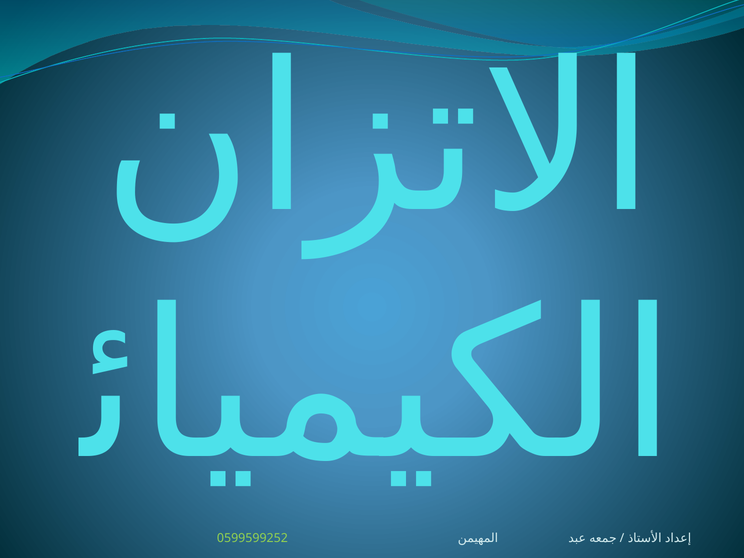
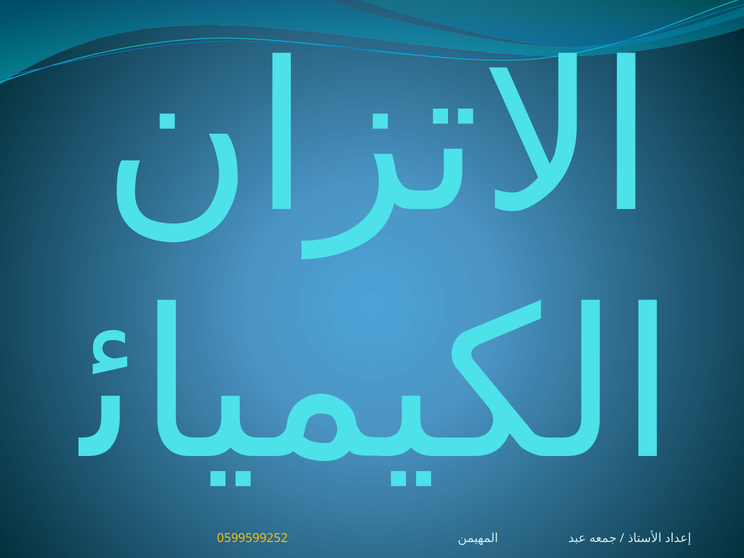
0599599252 colour: light green -> yellow
